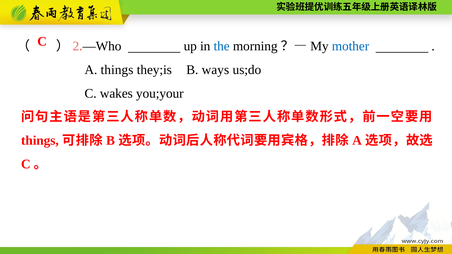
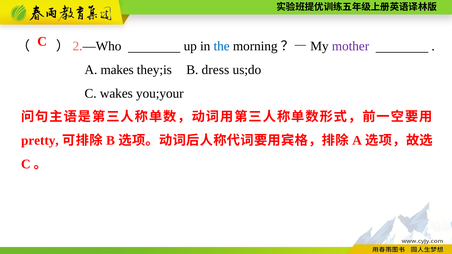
mother colour: blue -> purple
A things: things -> makes
ways: ways -> dress
things at (40, 141): things -> pretty
